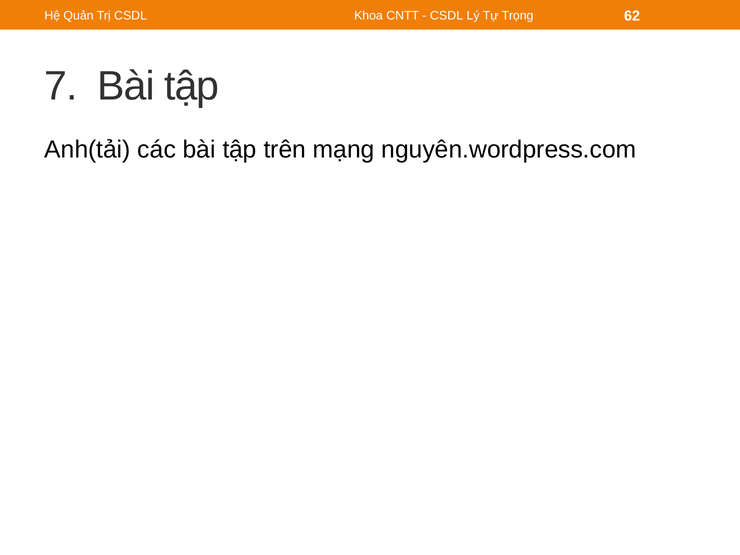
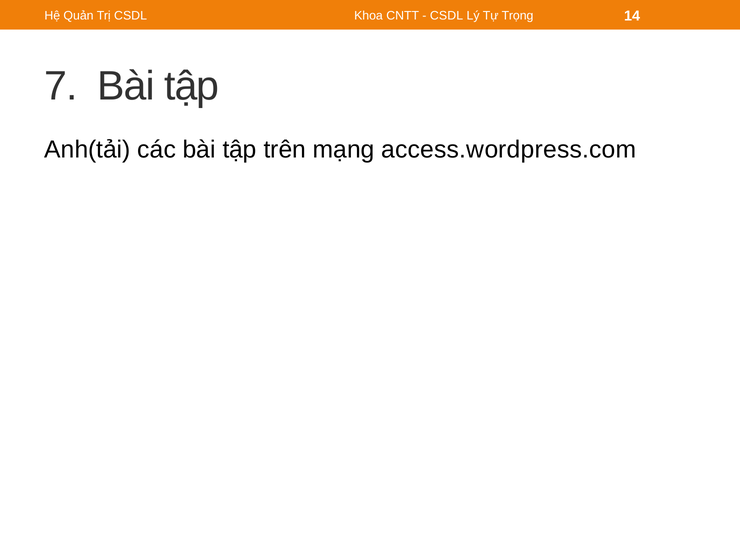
62: 62 -> 14
nguyên.wordpress.com: nguyên.wordpress.com -> access.wordpress.com
